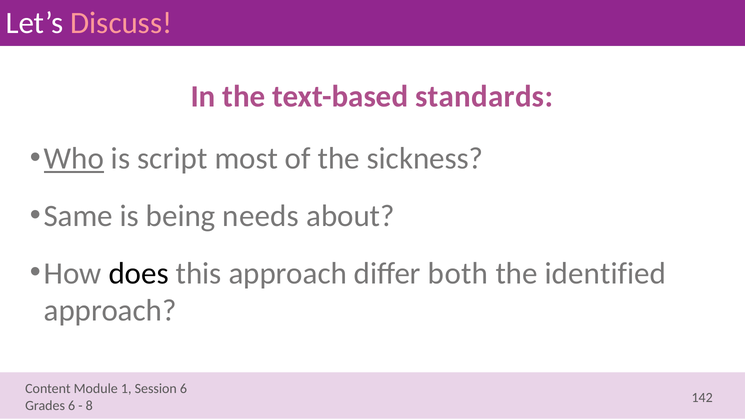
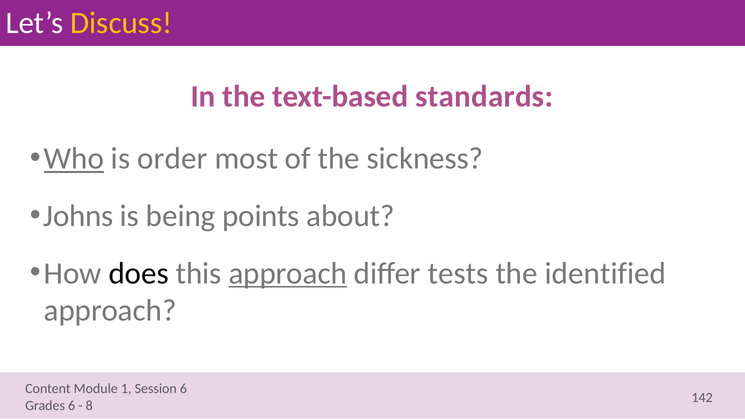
Discuss colour: pink -> yellow
script: script -> order
Same: Same -> Johns
needs: needs -> points
approach at (288, 273) underline: none -> present
both: both -> tests
